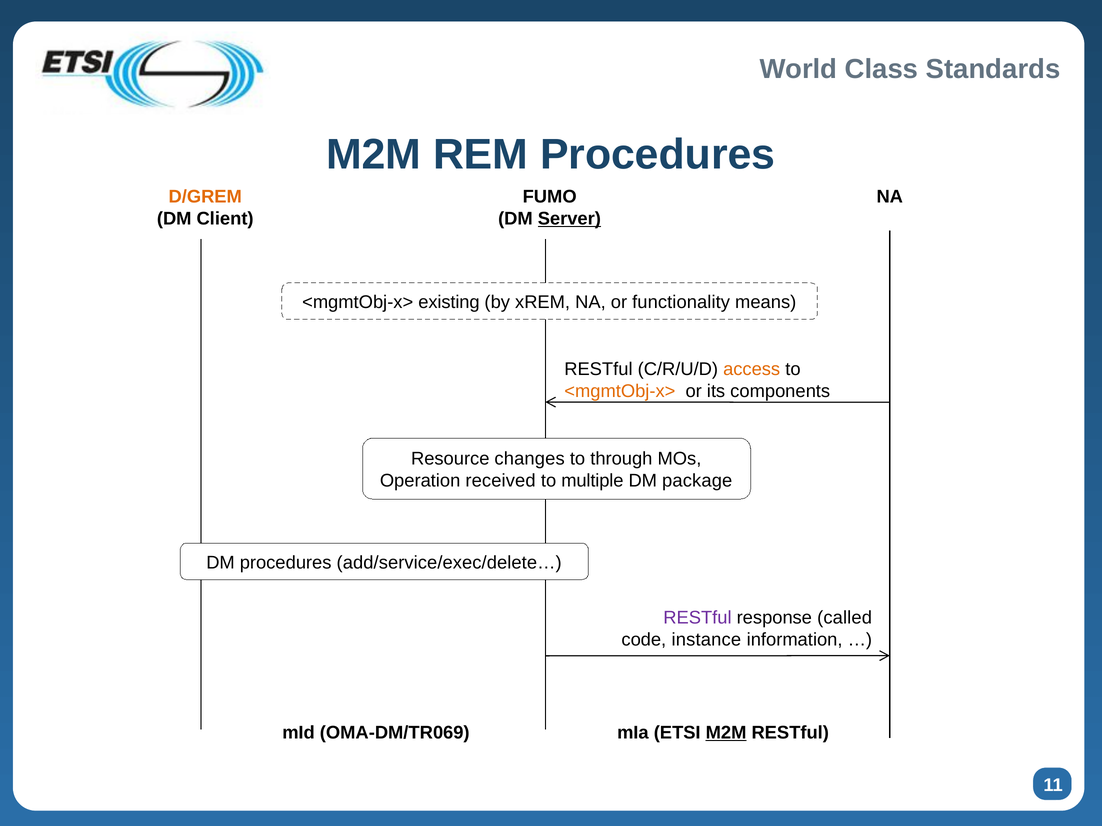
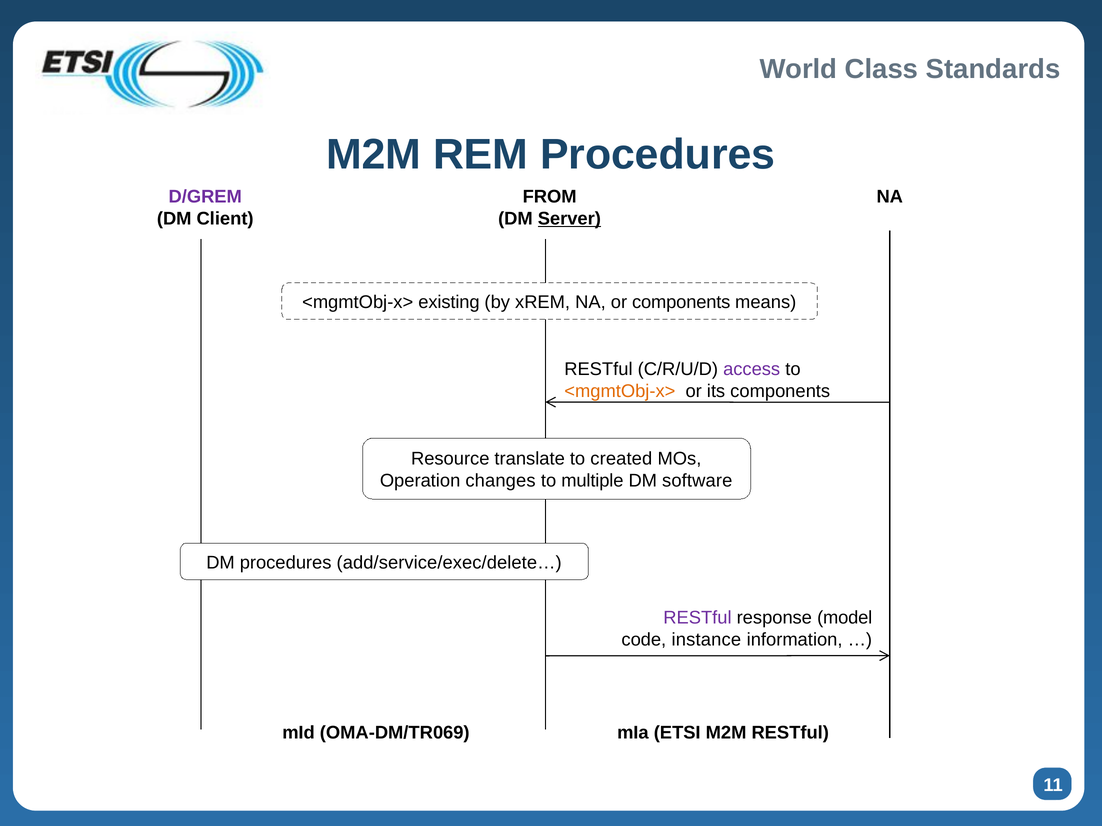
D/GREM colour: orange -> purple
FUMO: FUMO -> FROM
or functionality: functionality -> components
access colour: orange -> purple
changes: changes -> translate
through: through -> created
received: received -> changes
package: package -> software
called: called -> model
M2M at (726, 733) underline: present -> none
